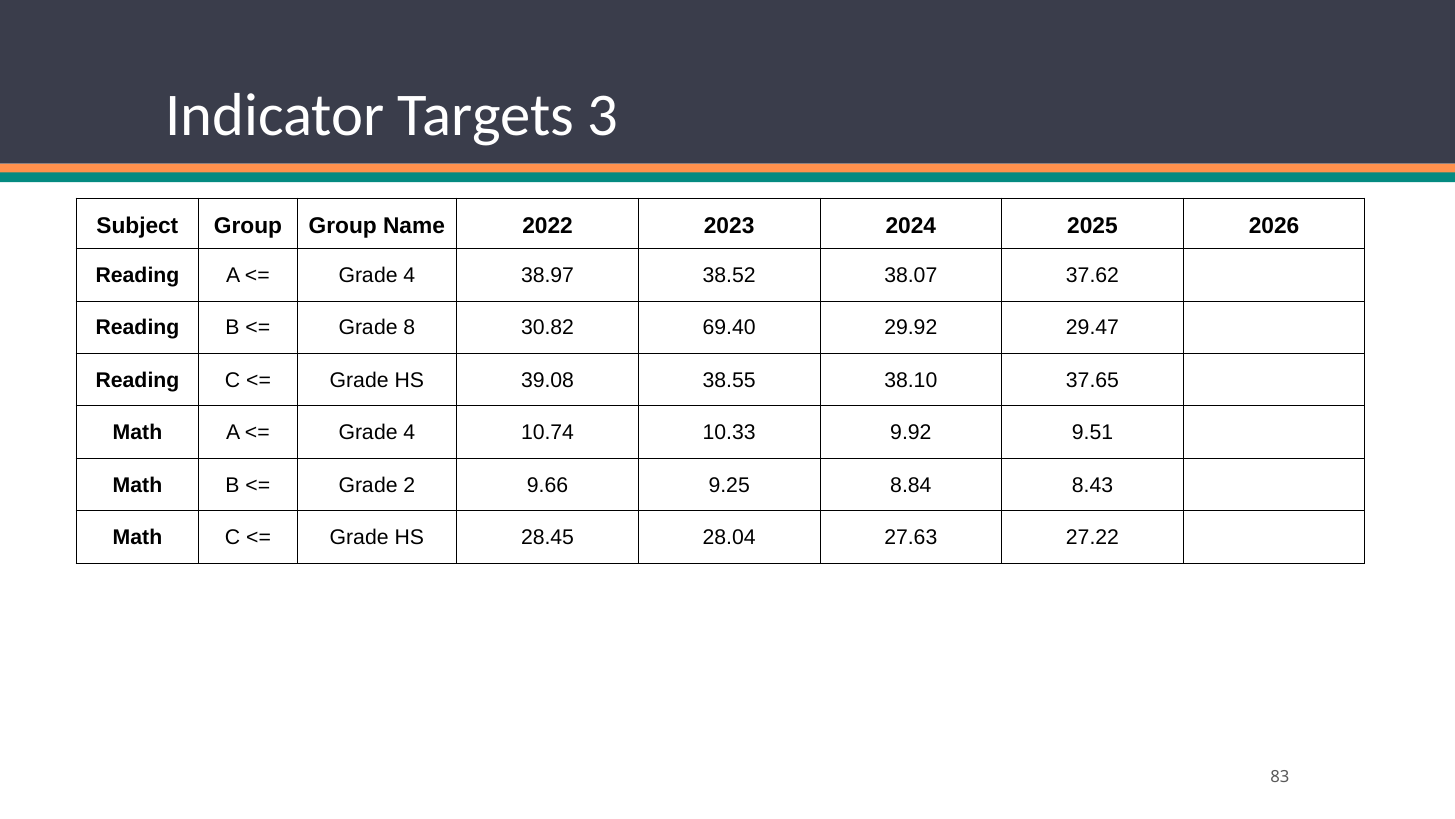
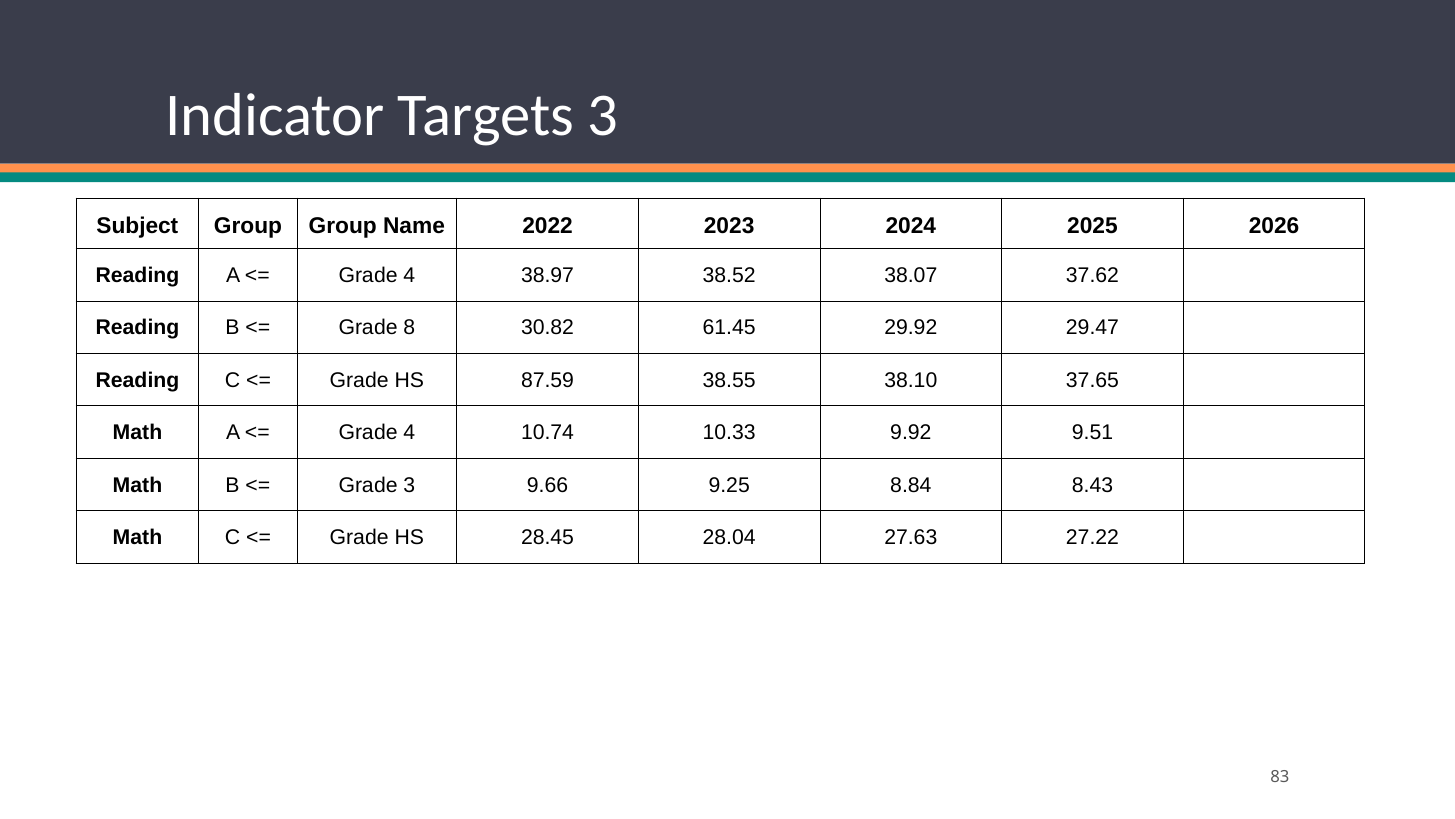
69.40: 69.40 -> 61.45
39.08: 39.08 -> 87.59
Grade 2: 2 -> 3
